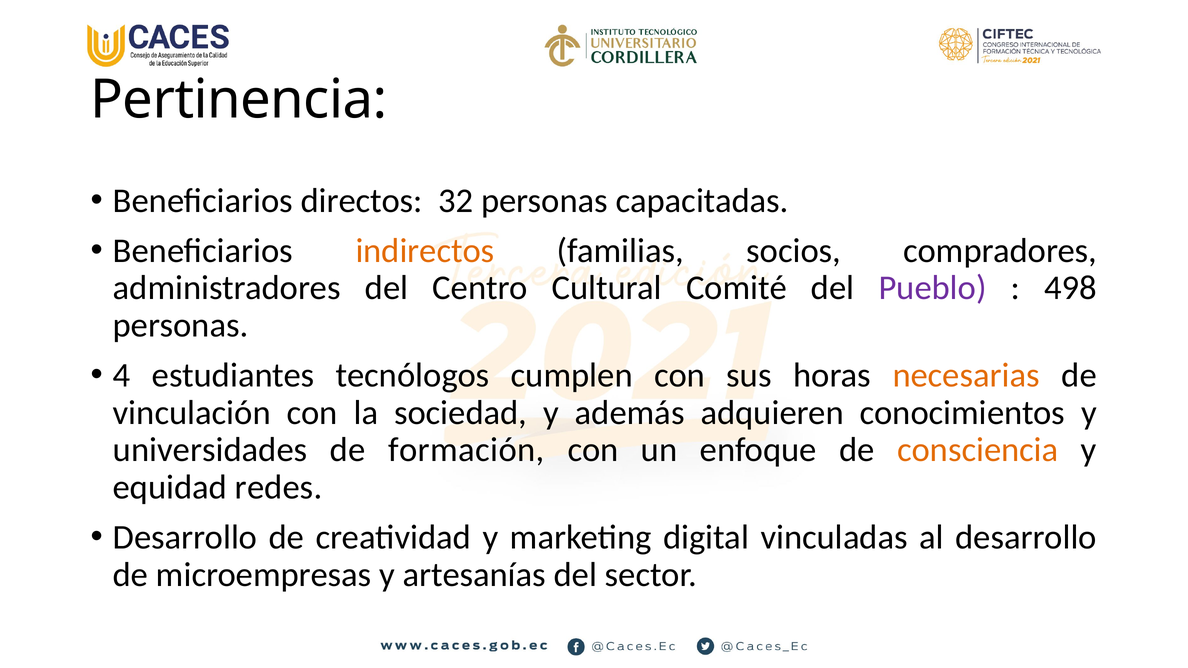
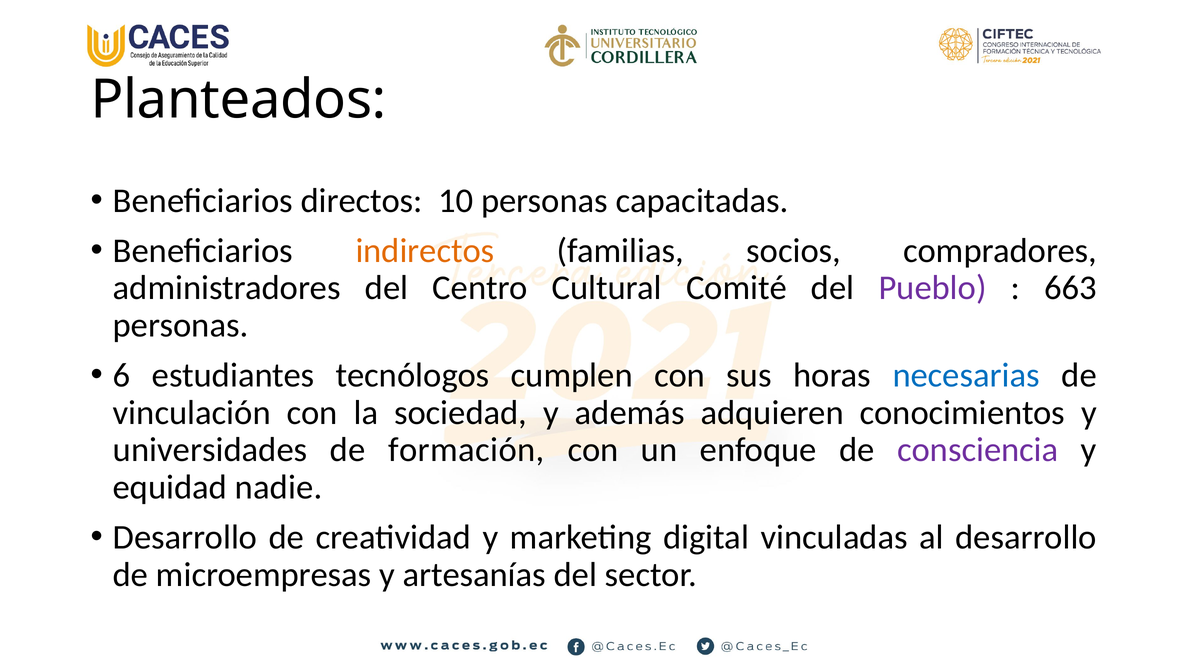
Pertinencia: Pertinencia -> Planteados
32: 32 -> 10
498: 498 -> 663
4: 4 -> 6
necesarias colour: orange -> blue
consciencia colour: orange -> purple
redes: redes -> nadie
